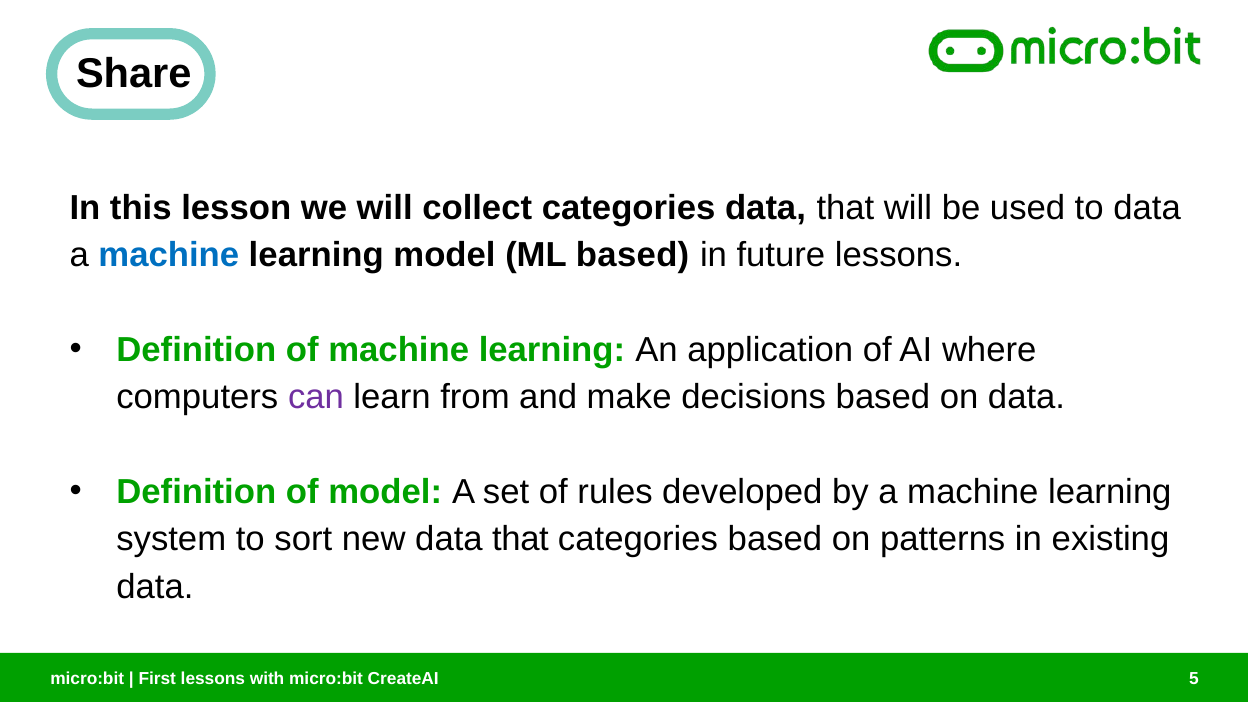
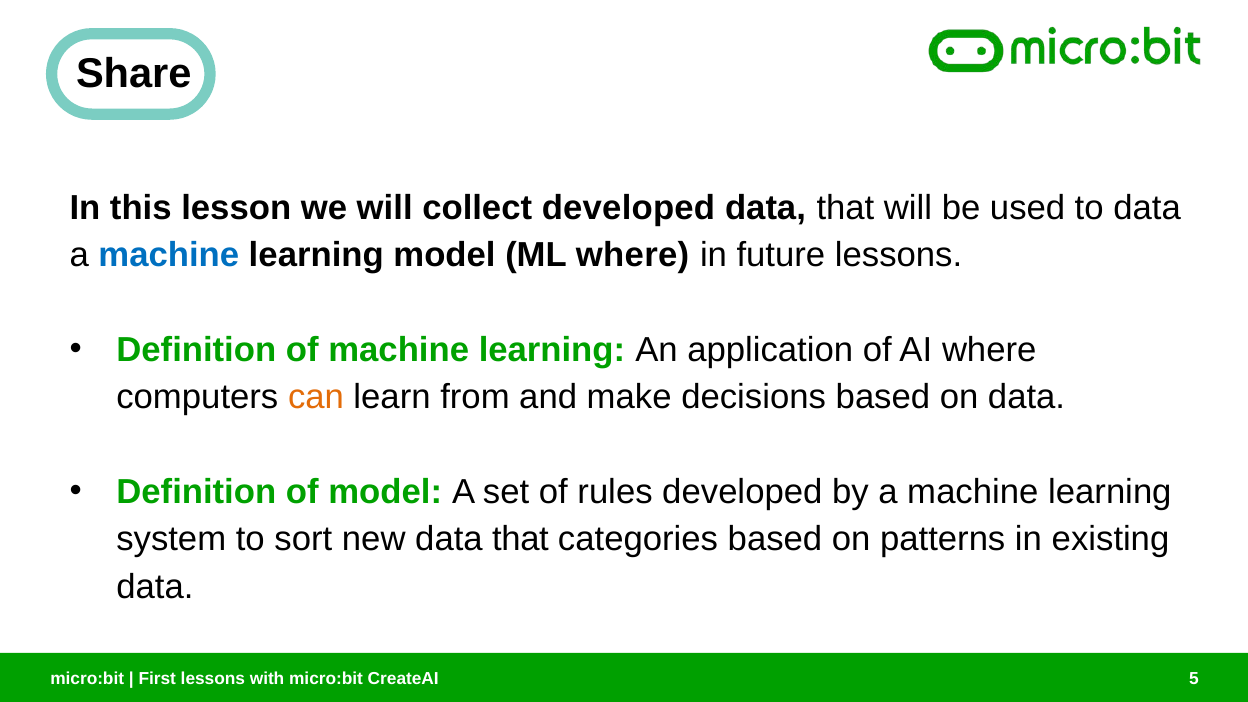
collect categories: categories -> developed
ML based: based -> where
can colour: purple -> orange
